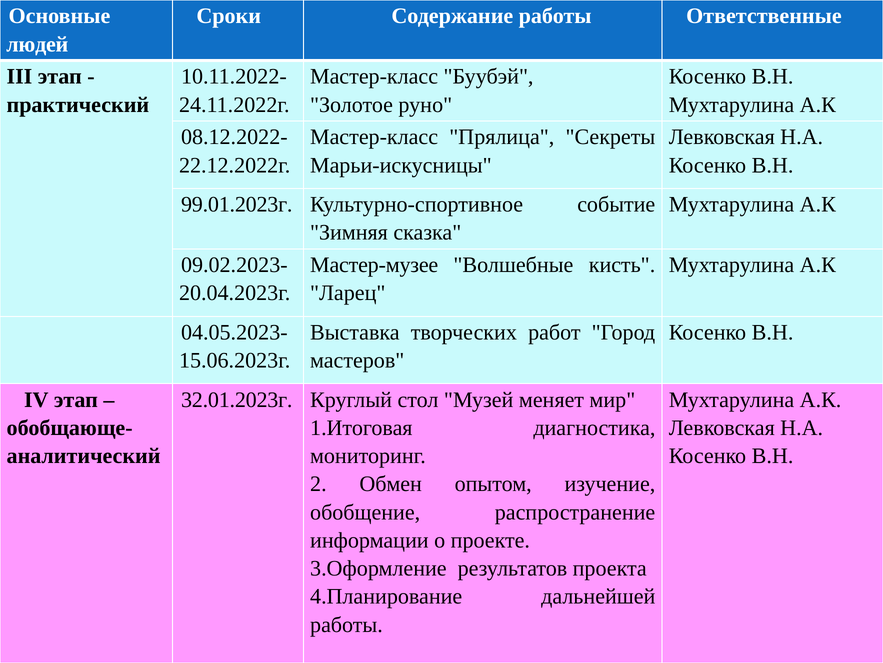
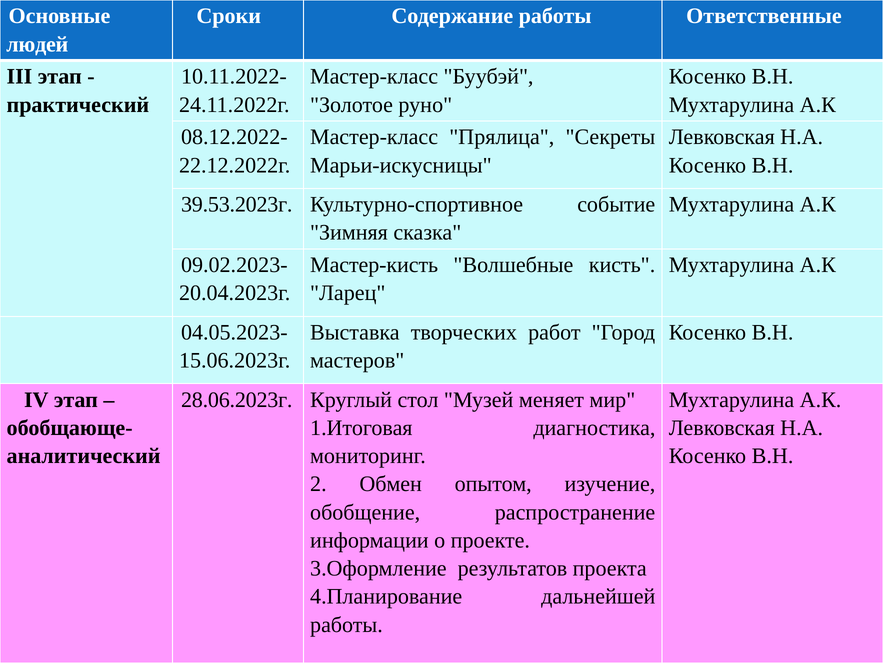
99.01.2023г: 99.01.2023г -> 39.53.2023г
Мастер-музее: Мастер-музее -> Мастер-кисть
32.01.2023г: 32.01.2023г -> 28.06.2023г
